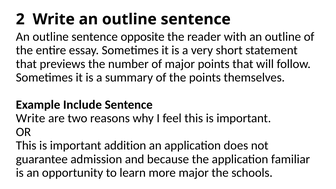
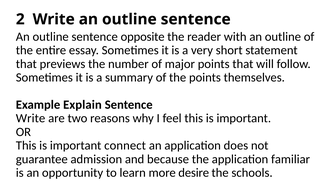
Include: Include -> Explain
addition: addition -> connect
more major: major -> desire
